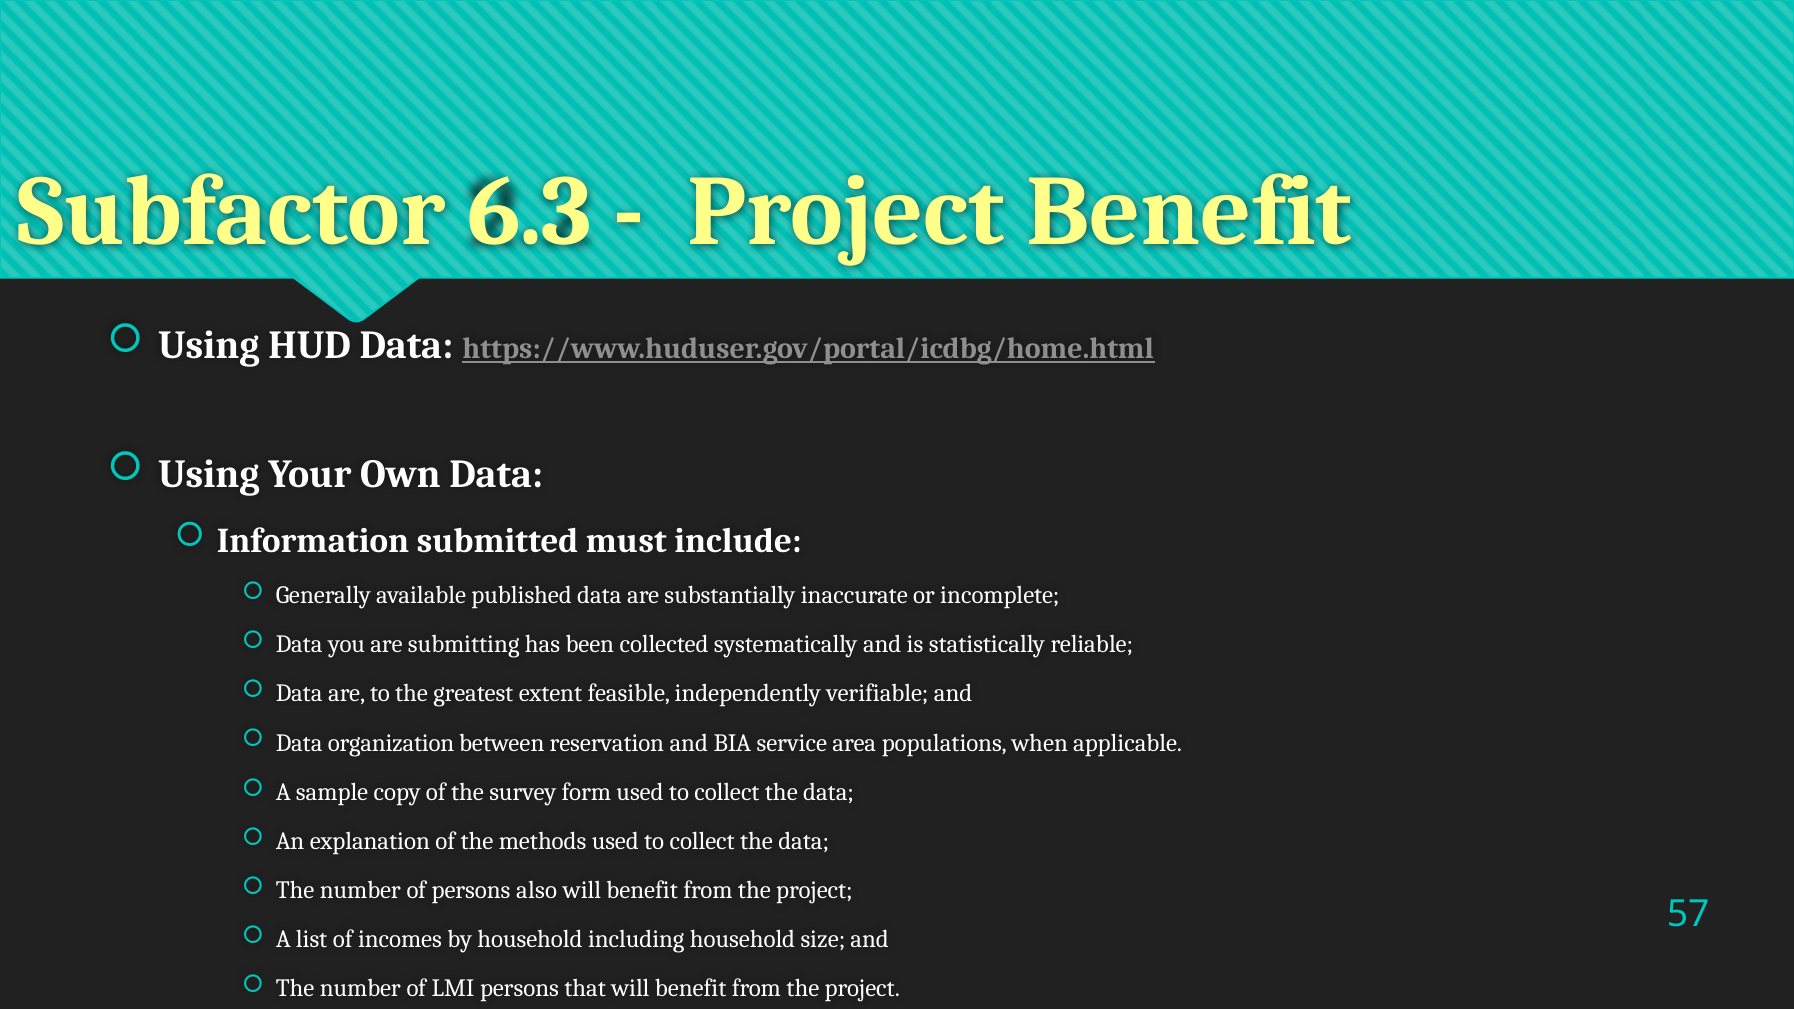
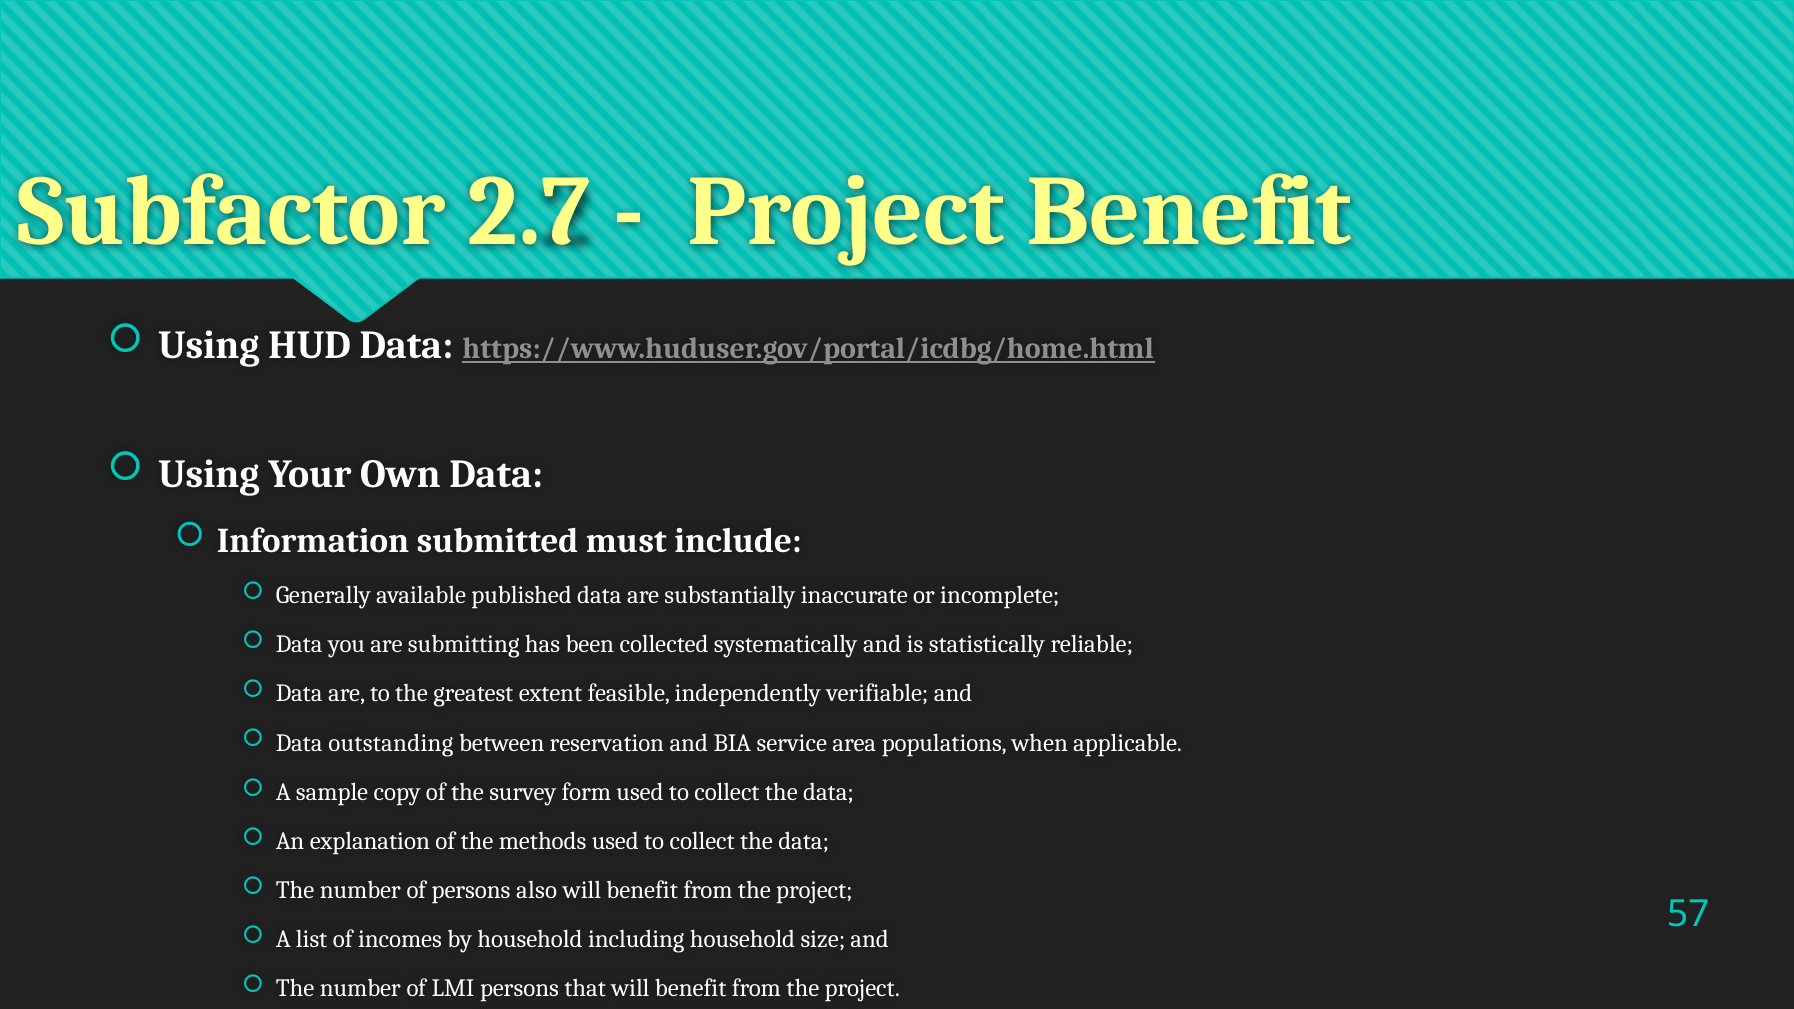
6.3: 6.3 -> 2.7
organization: organization -> outstanding
